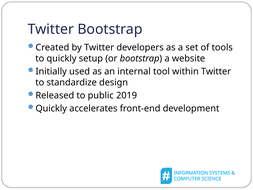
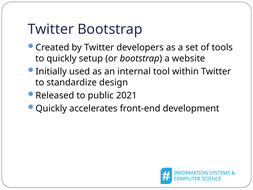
2019: 2019 -> 2021
